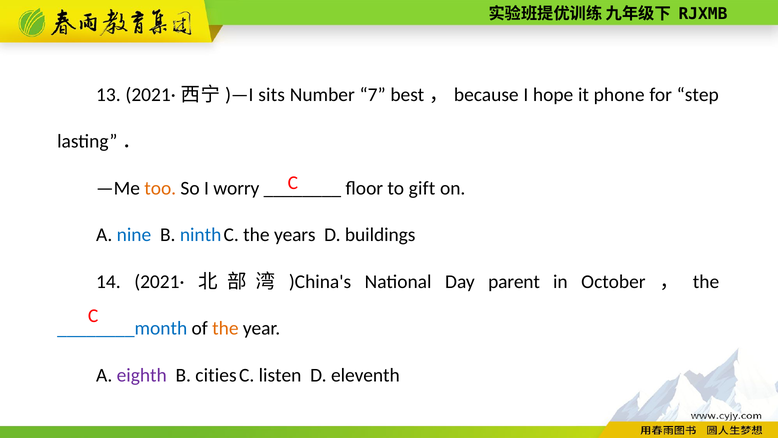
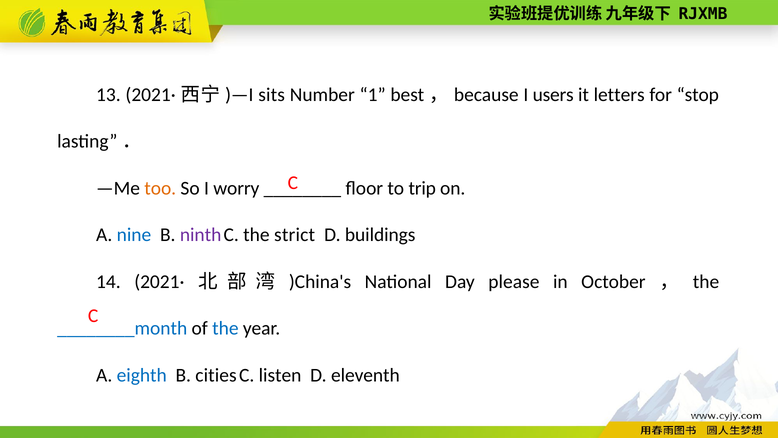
7: 7 -> 1
hope: hope -> users
phone: phone -> letters
step: step -> stop
gift: gift -> trip
ninth colour: blue -> purple
years: years -> strict
parent: parent -> please
the at (225, 328) colour: orange -> blue
eighth colour: purple -> blue
